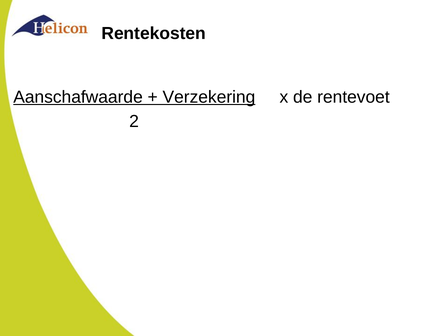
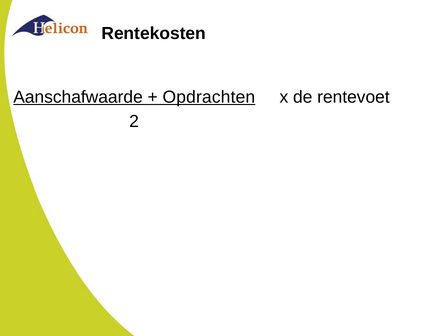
Verzekering: Verzekering -> Opdrachten
